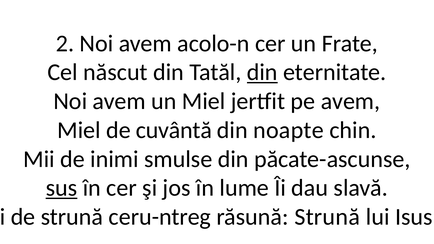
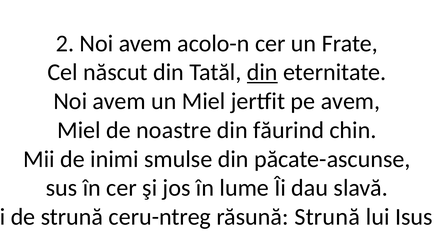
cuvântă: cuvântă -> noastre
noapte: noapte -> făurind
sus underline: present -> none
